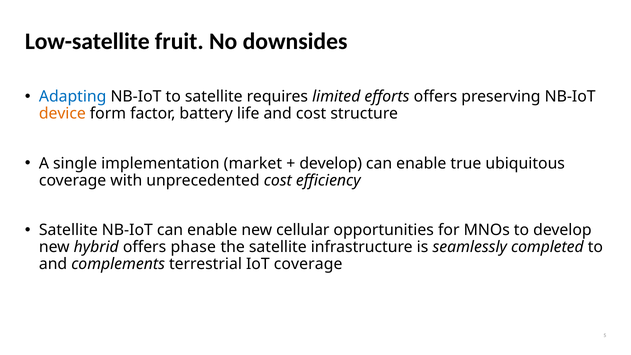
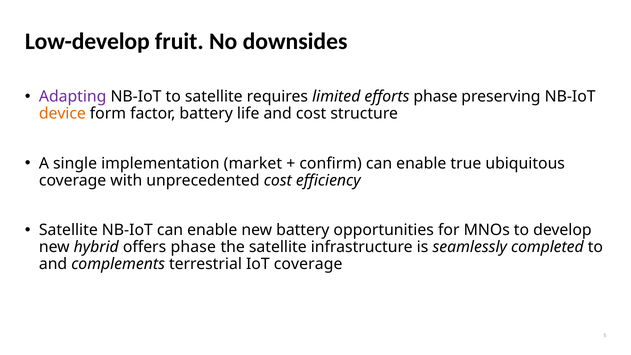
Low-satellite: Low-satellite -> Low-develop
Adapting colour: blue -> purple
efforts offers: offers -> phase
develop at (331, 163): develop -> confirm
new cellular: cellular -> battery
